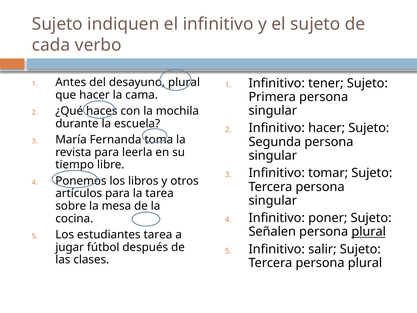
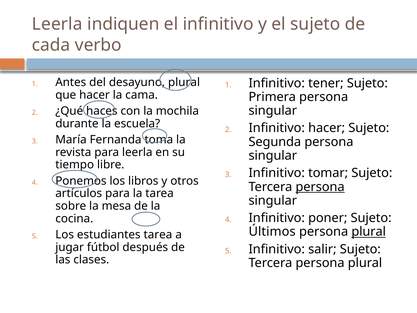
Sujeto at (57, 24): Sujeto -> Leerla
persona at (320, 187) underline: none -> present
Señalen: Señalen -> Últimos
